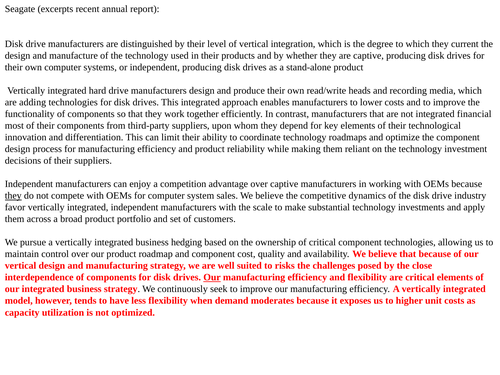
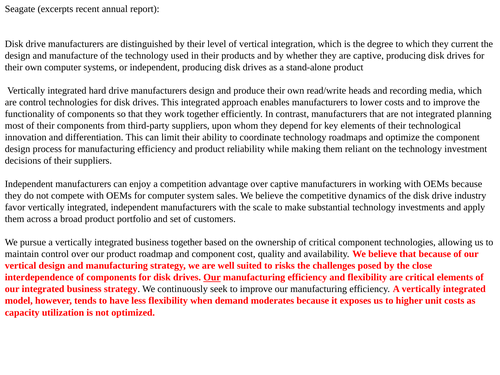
are adding: adding -> control
financial: financial -> planning
they at (13, 196) underline: present -> none
business hedging: hedging -> together
